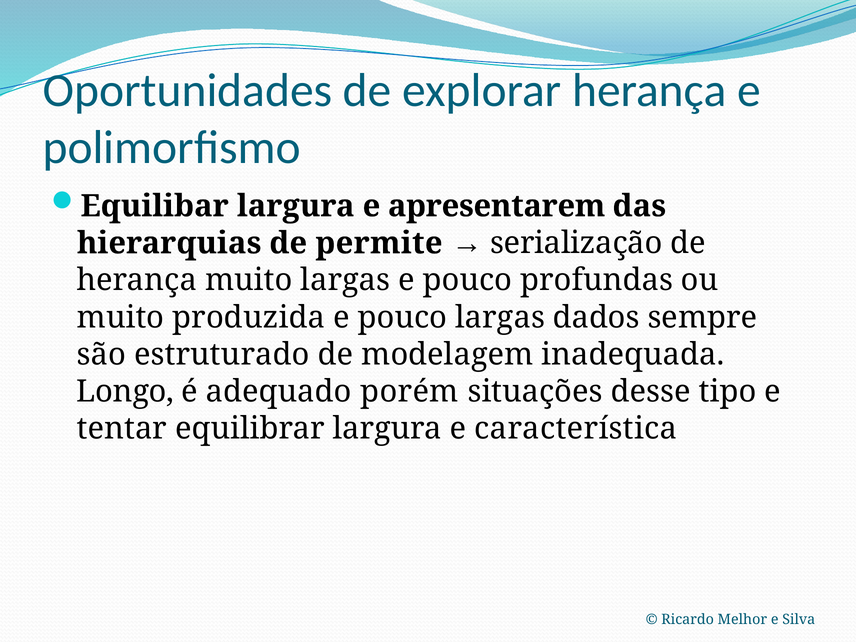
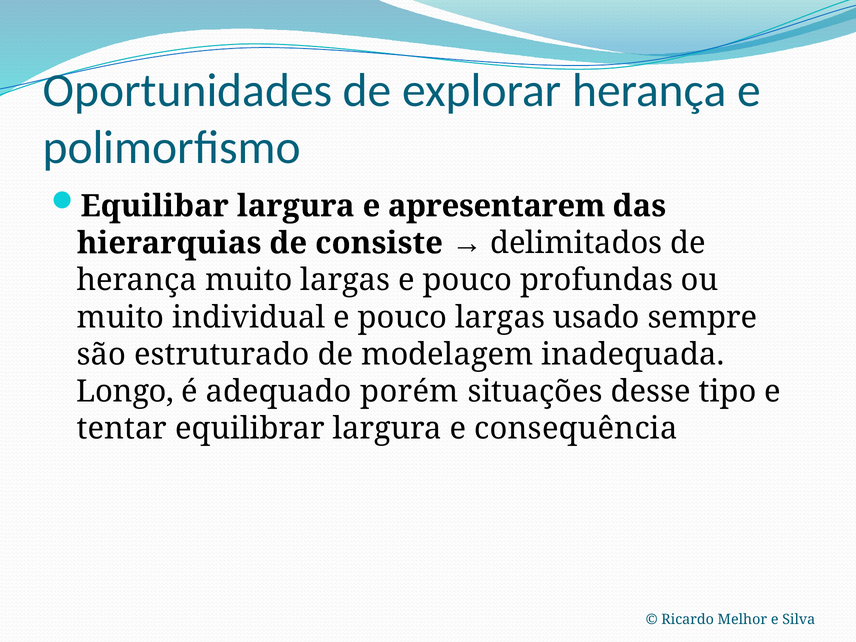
permite: permite -> consiste
serialização: serialização -> delimitados
produzida: produzida -> individual
dados: dados -> usado
característica: característica -> consequência
